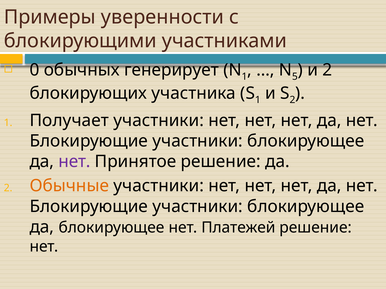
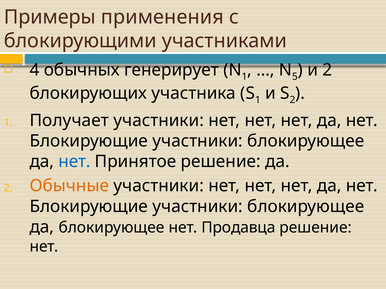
уверенности: уверенности -> применения
0: 0 -> 4
нет at (74, 162) colour: purple -> blue
Платежей: Платежей -> Продавца
